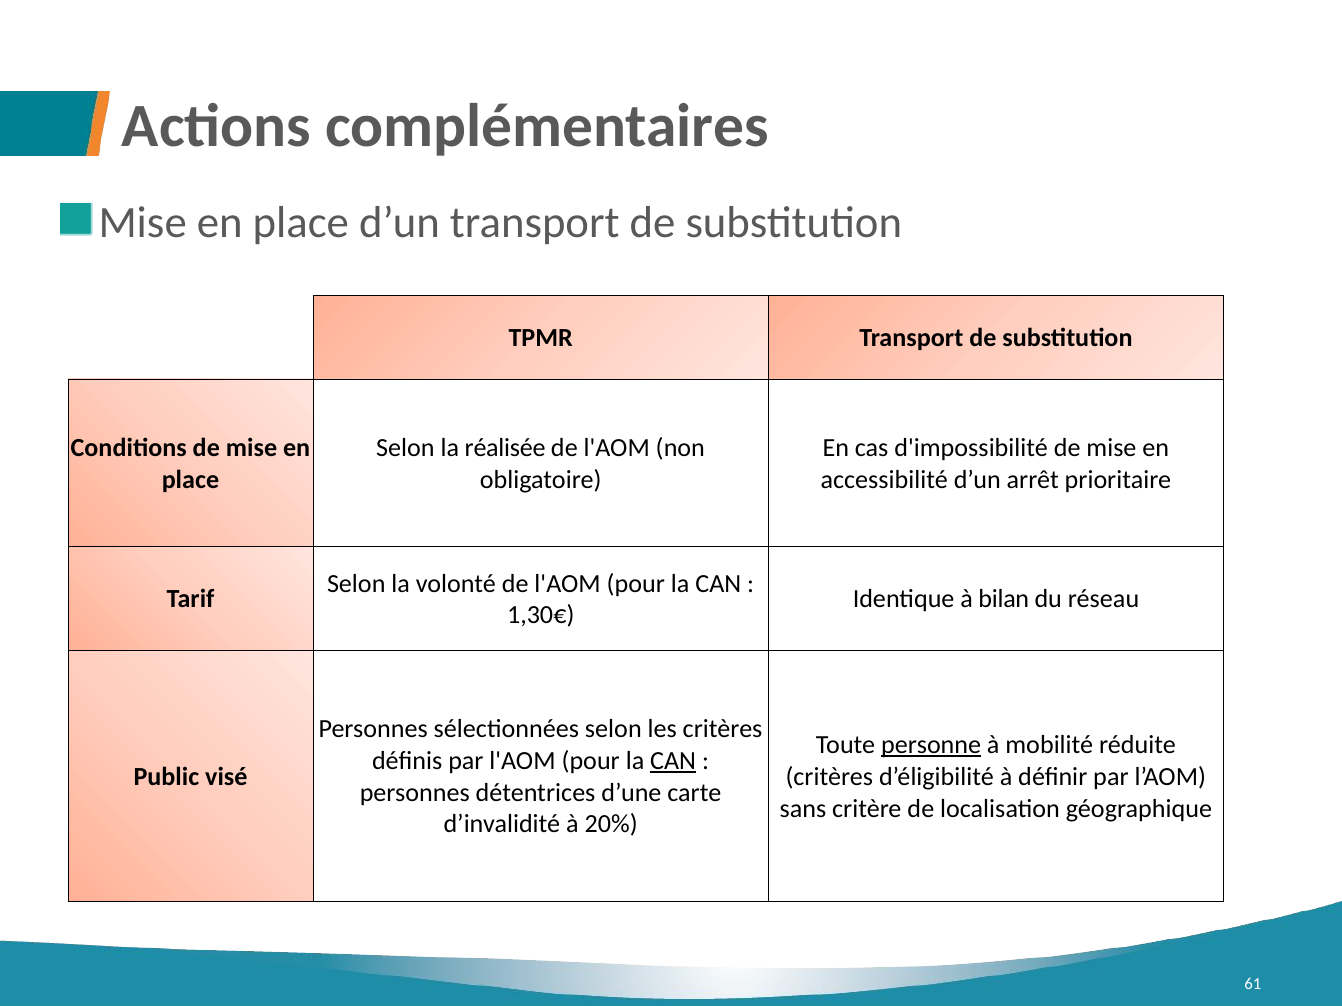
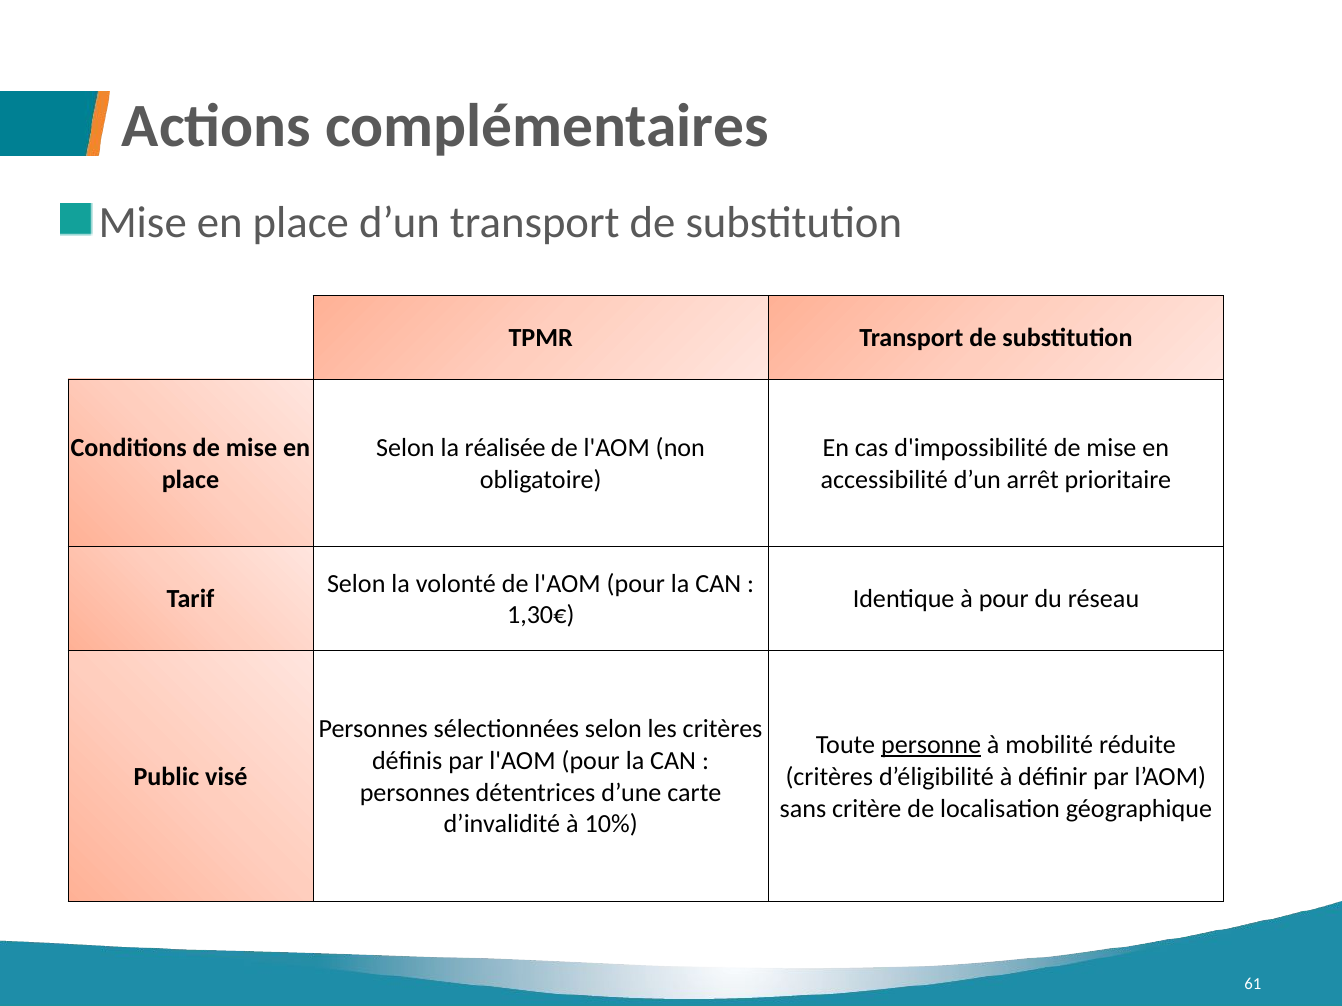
à bilan: bilan -> pour
CAN at (673, 761) underline: present -> none
20%: 20% -> 10%
